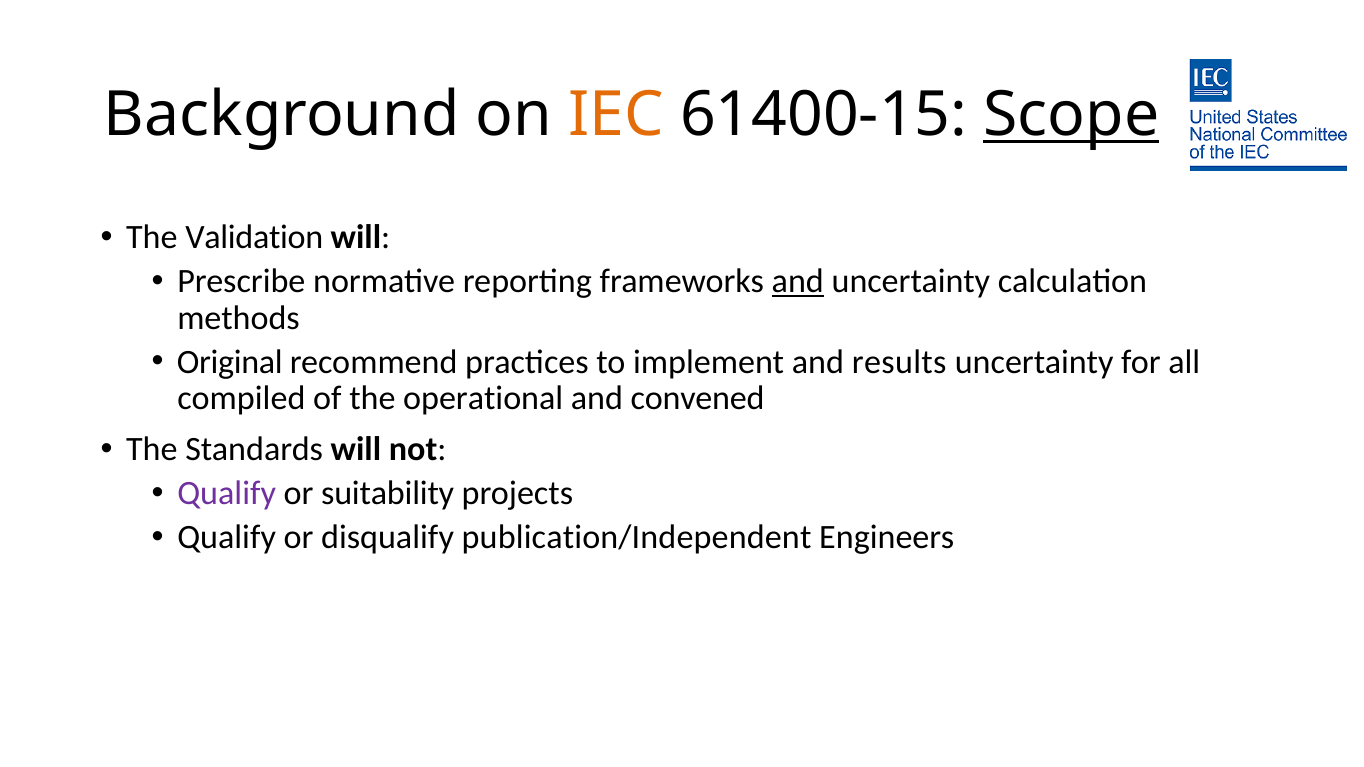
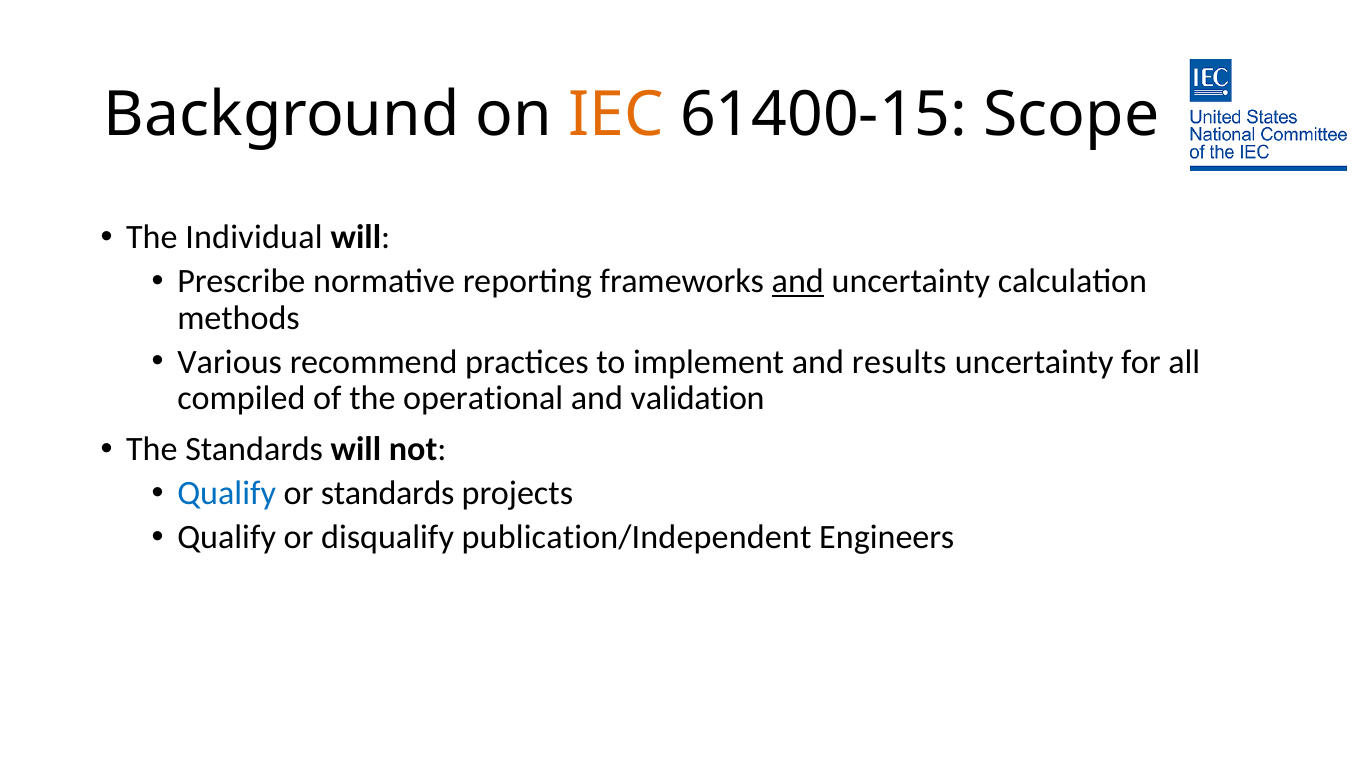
Scope underline: present -> none
Validation: Validation -> Individual
Original: Original -> Various
convened: convened -> validation
Qualify at (227, 494) colour: purple -> blue
or suitability: suitability -> standards
